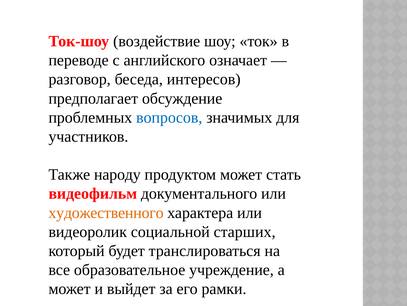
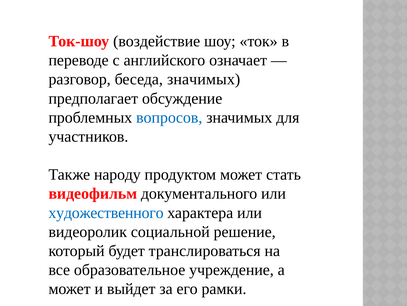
беседа интересов: интересов -> значимых
художественного colour: orange -> blue
старших: старших -> решение
